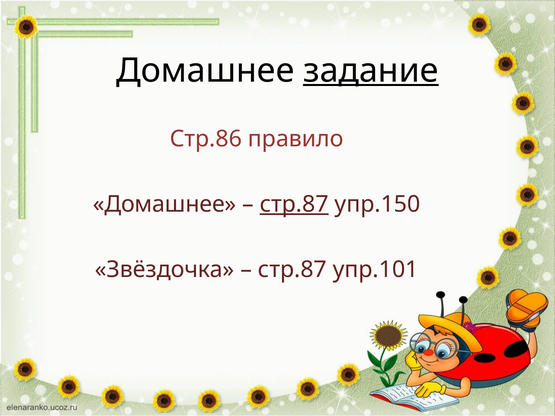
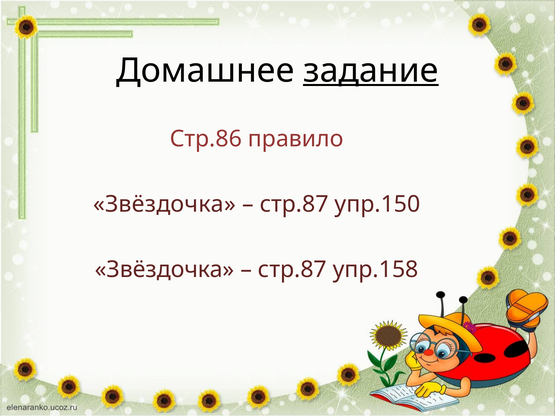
Домашнее at (165, 204): Домашнее -> Звёздочка
стр.87 at (294, 204) underline: present -> none
упр.101: упр.101 -> упр.158
